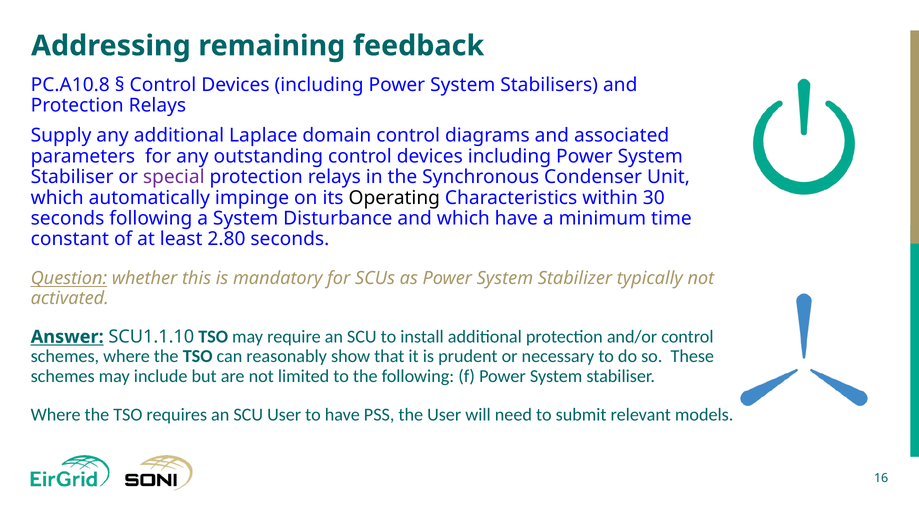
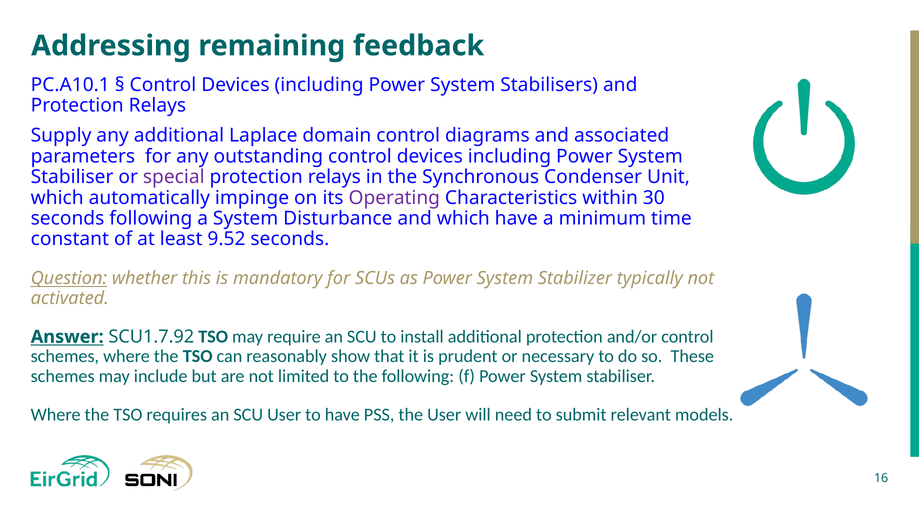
PC.A10.8: PC.A10.8 -> PC.A10.1
Operating colour: black -> purple
2.80: 2.80 -> 9.52
SCU1.1.10: SCU1.1.10 -> SCU1.7.92
